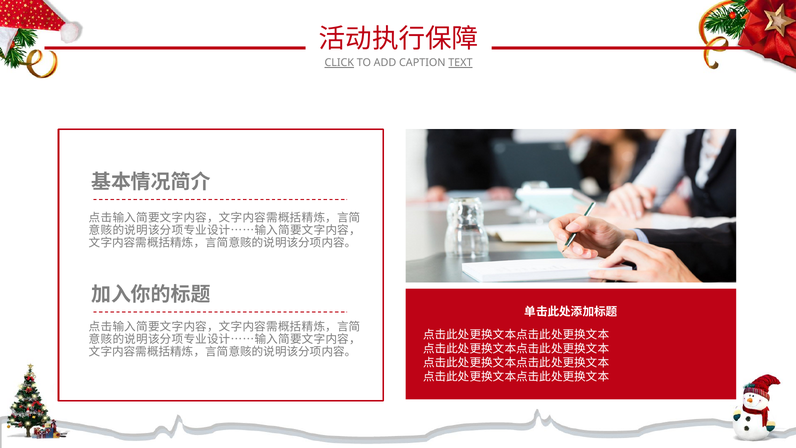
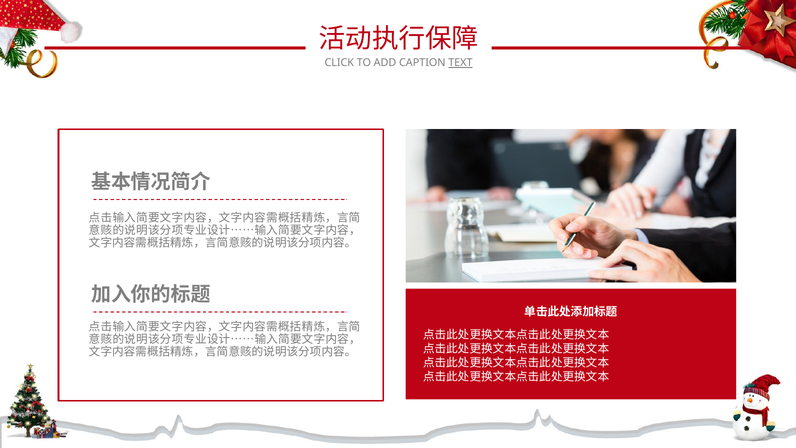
CLICK underline: present -> none
